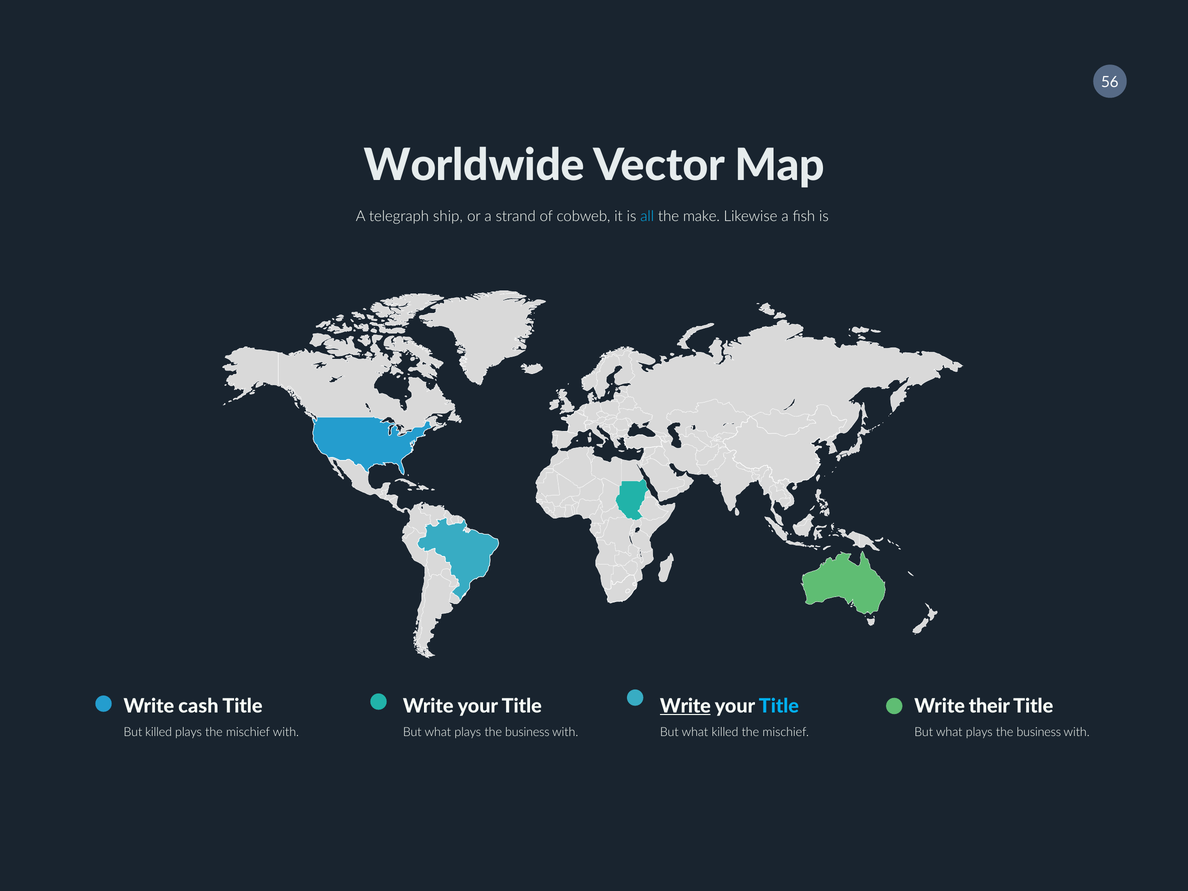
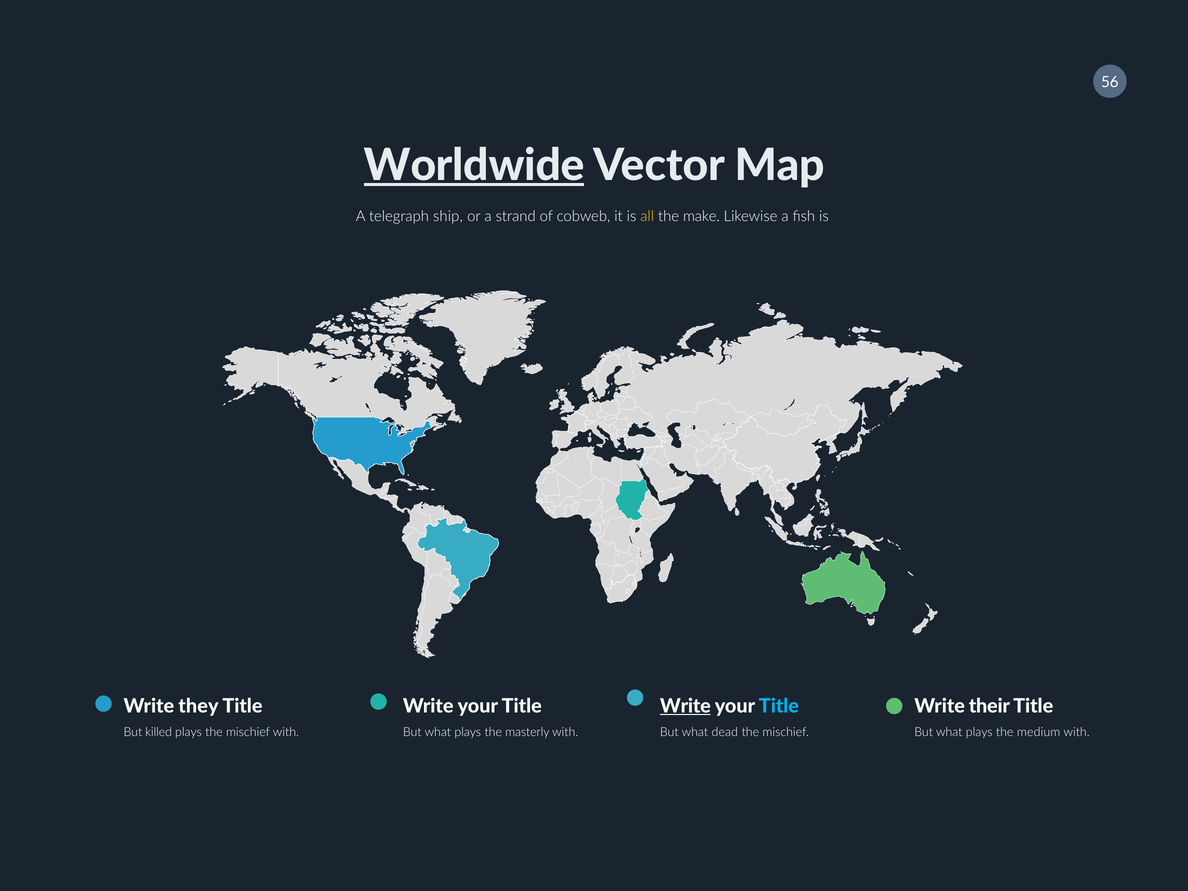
Worldwide underline: none -> present
all colour: light blue -> yellow
cash: cash -> they
business at (527, 732): business -> masterly
what killed: killed -> dead
business at (1039, 732): business -> medium
